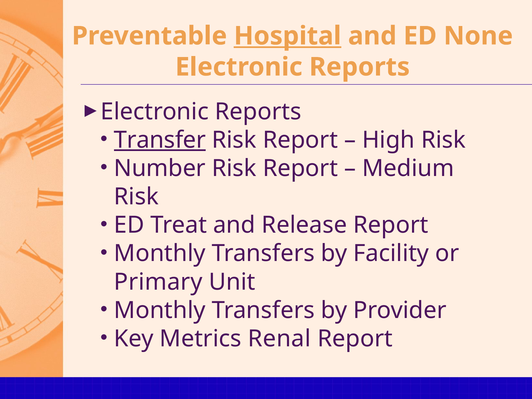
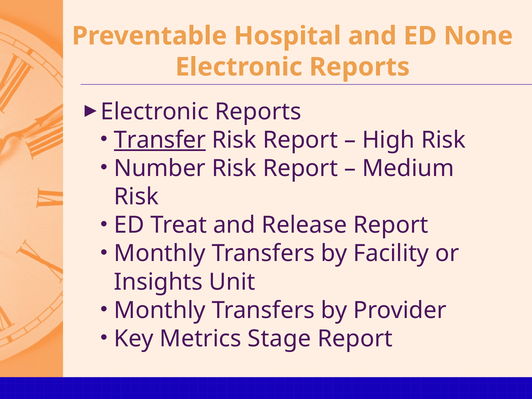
Hospital underline: present -> none
Primary: Primary -> Insights
Renal: Renal -> Stage
